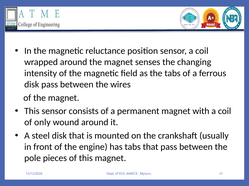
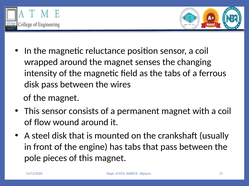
only: only -> flow
